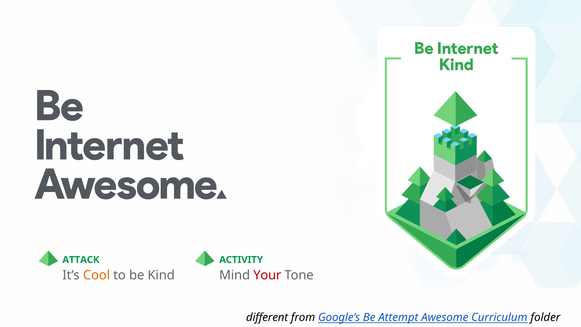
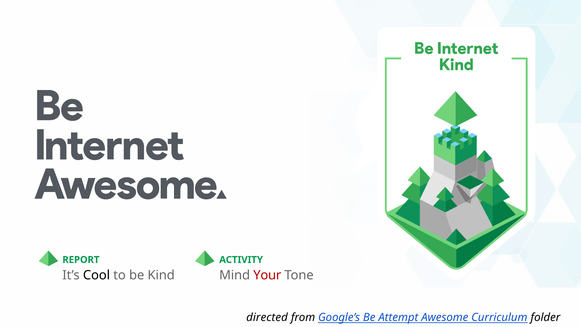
ATTACK: ATTACK -> REPORT
Cool colour: orange -> black
different: different -> directed
